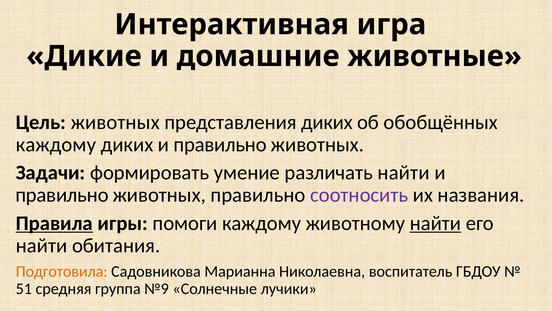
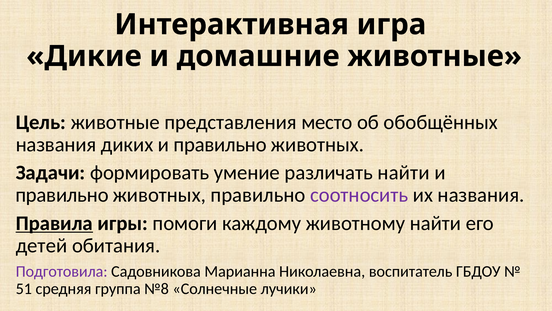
Цель животных: животных -> животные
представления диких: диких -> место
каждому at (56, 144): каждому -> названия
найти at (435, 223) underline: present -> none
найти at (41, 245): найти -> детей
Подготовила colour: orange -> purple
№9: №9 -> №8
